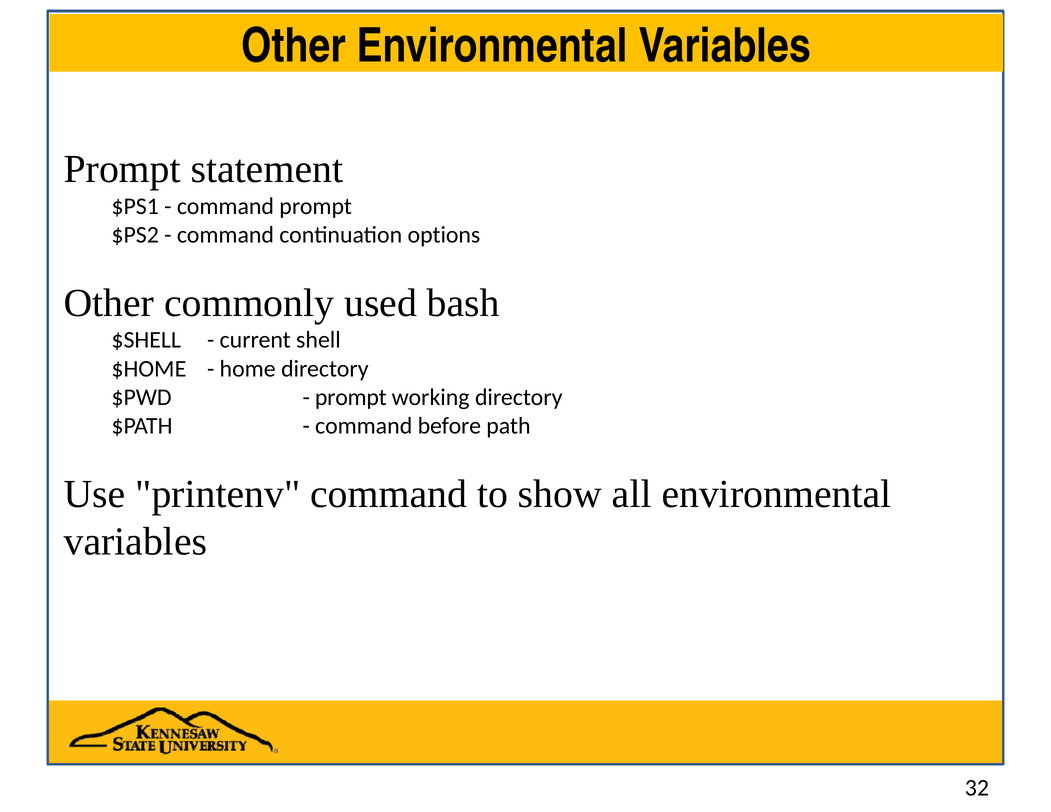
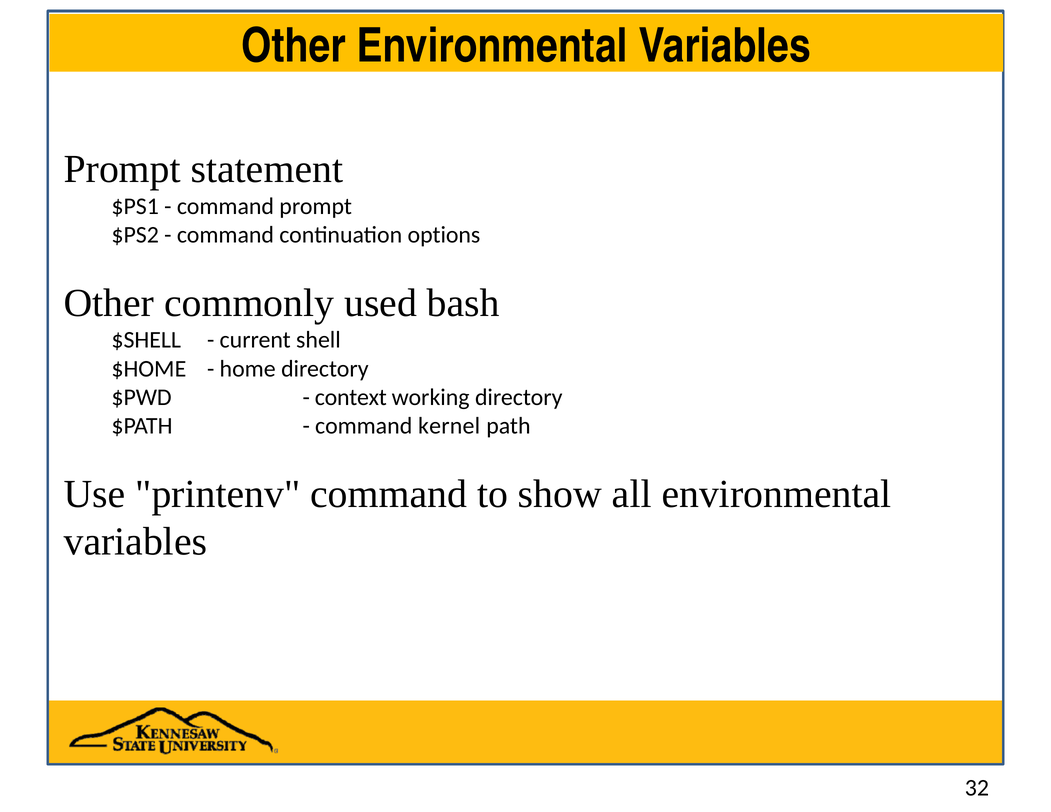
prompt at (351, 397): prompt -> context
before: before -> kernel
